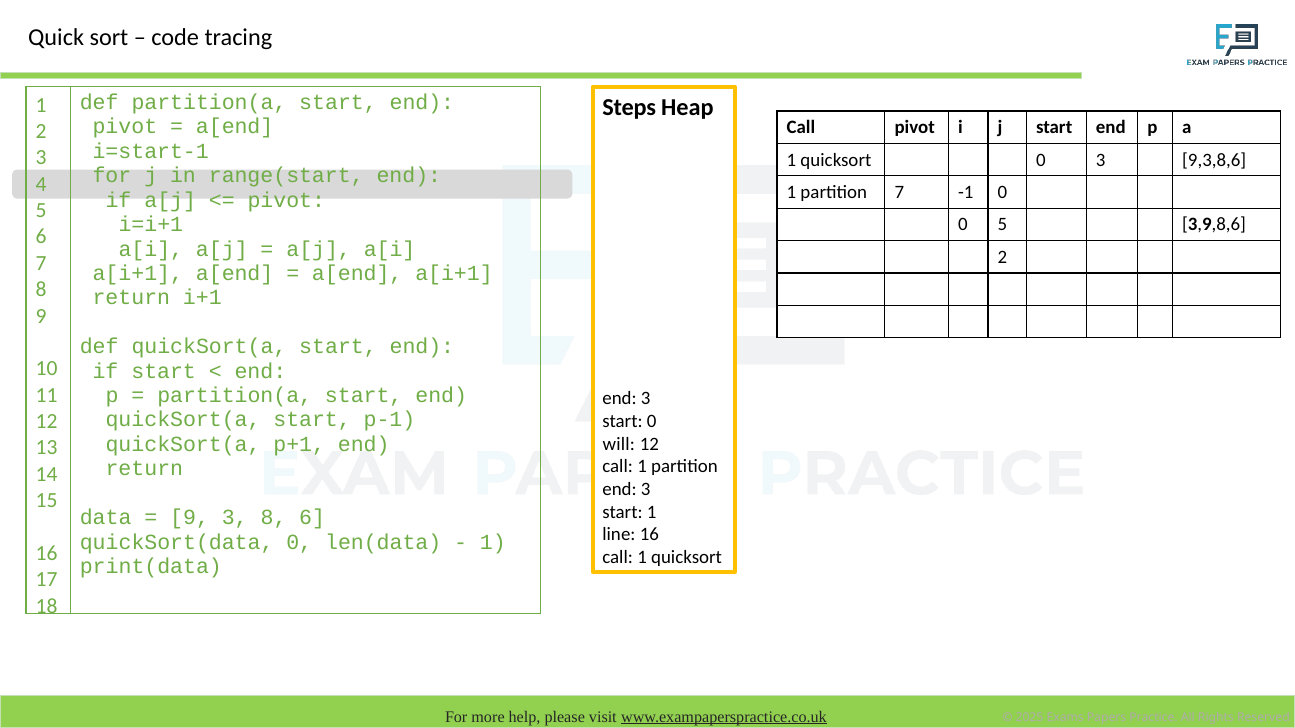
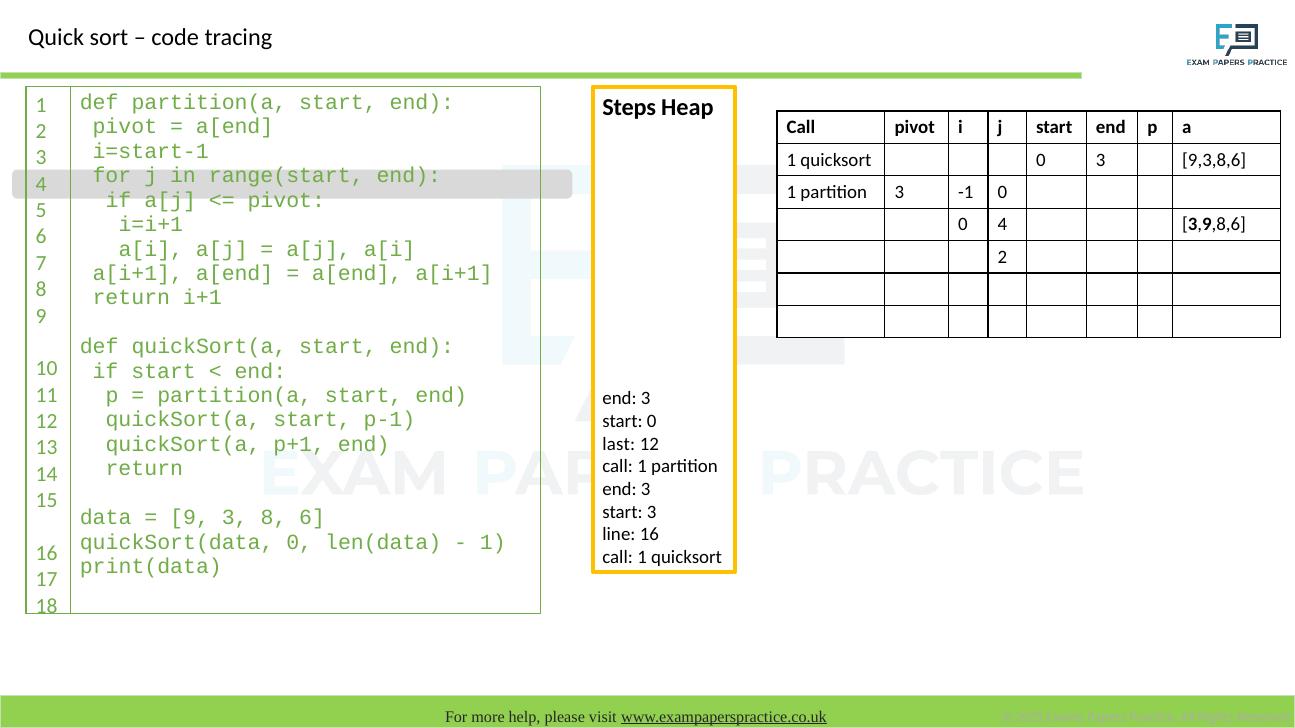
partition 7: 7 -> 3
0 5: 5 -> 4
will: will -> last
start 1: 1 -> 3
